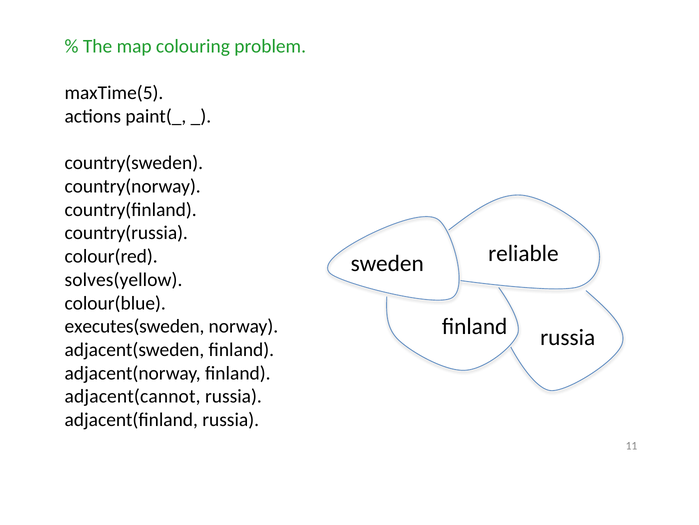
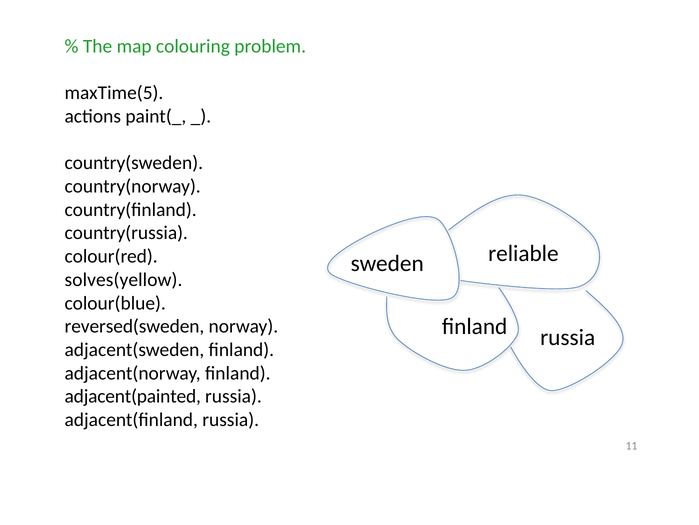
executes(sweden: executes(sweden -> reversed(sweden
adjacent(cannot: adjacent(cannot -> adjacent(painted
